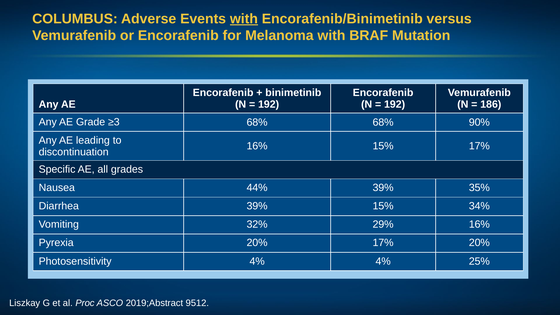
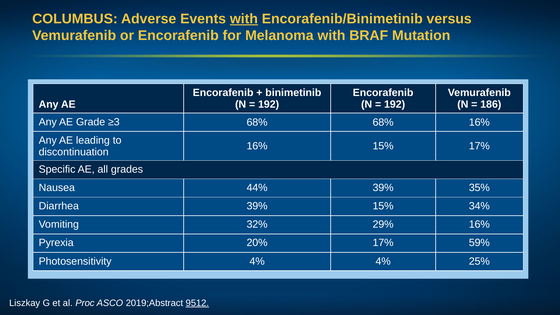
68% 90%: 90% -> 16%
17% 20%: 20% -> 59%
9512 underline: none -> present
